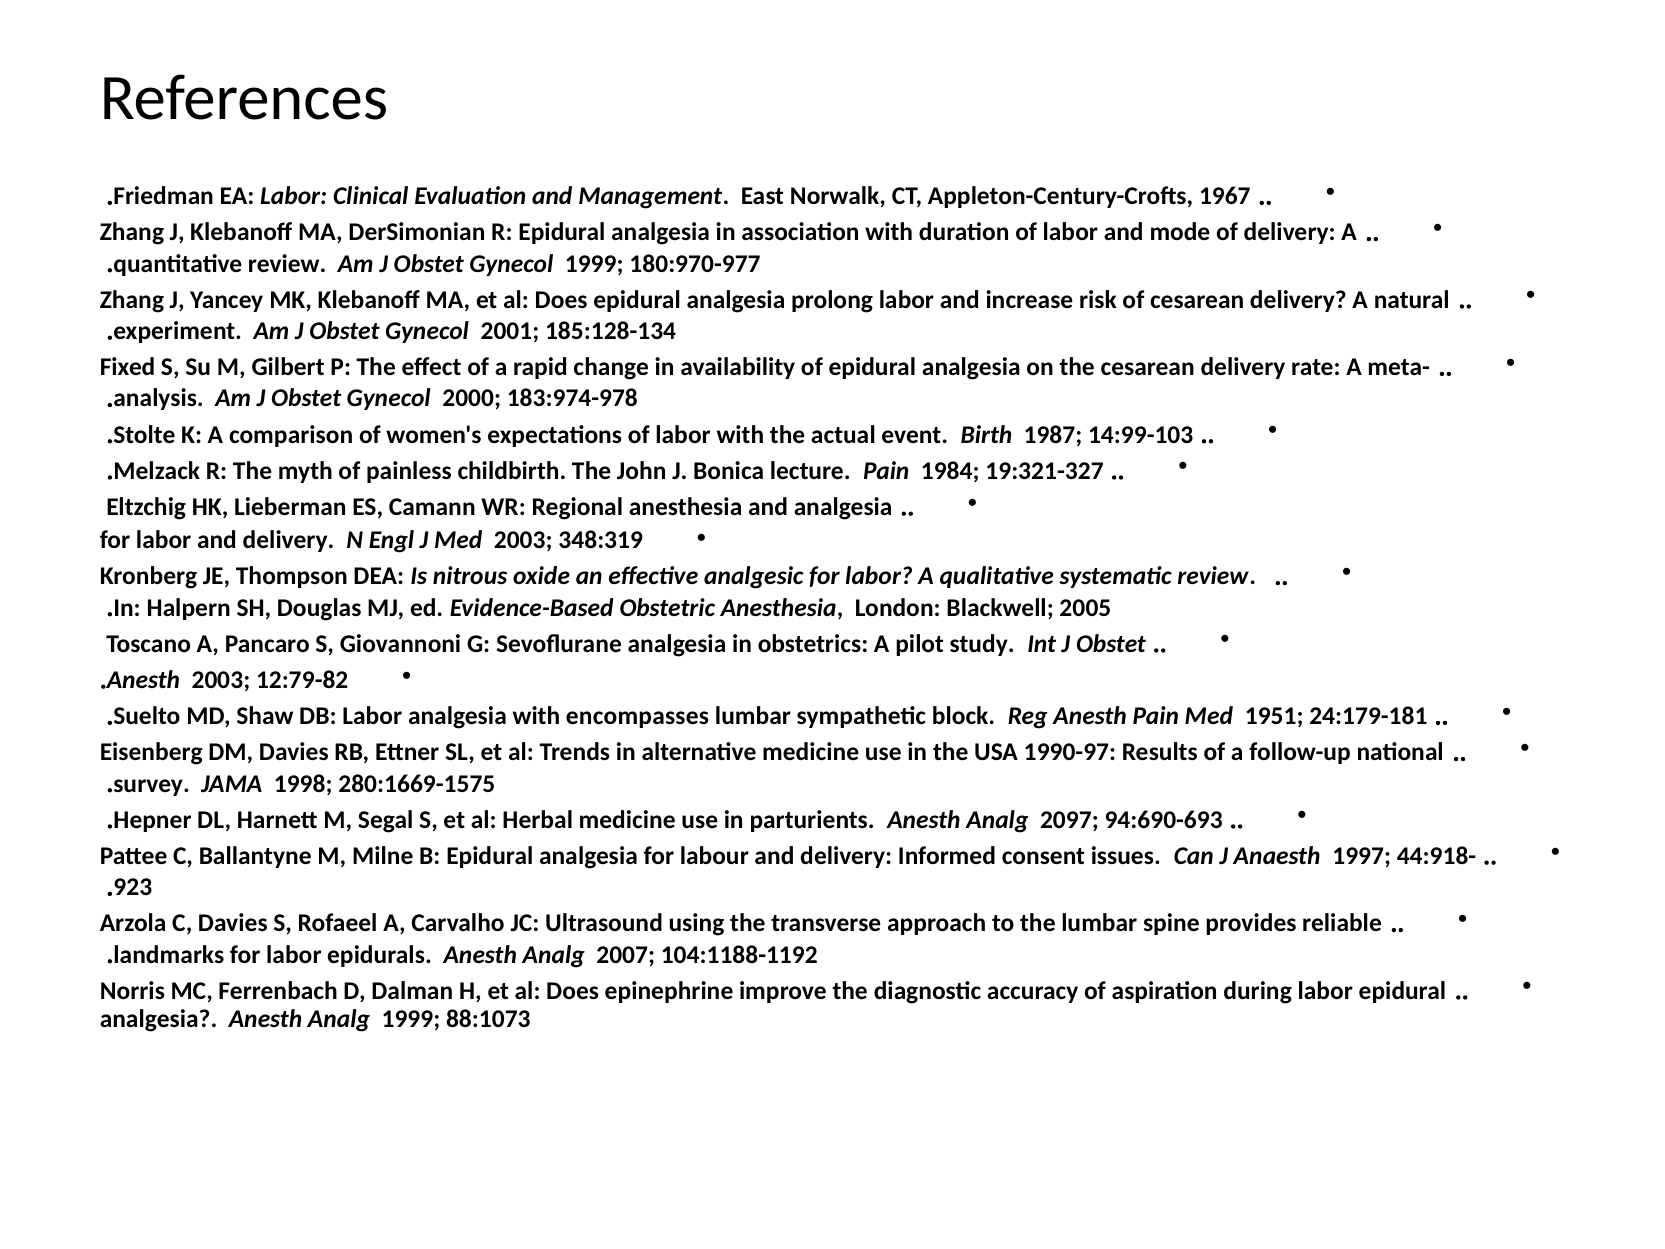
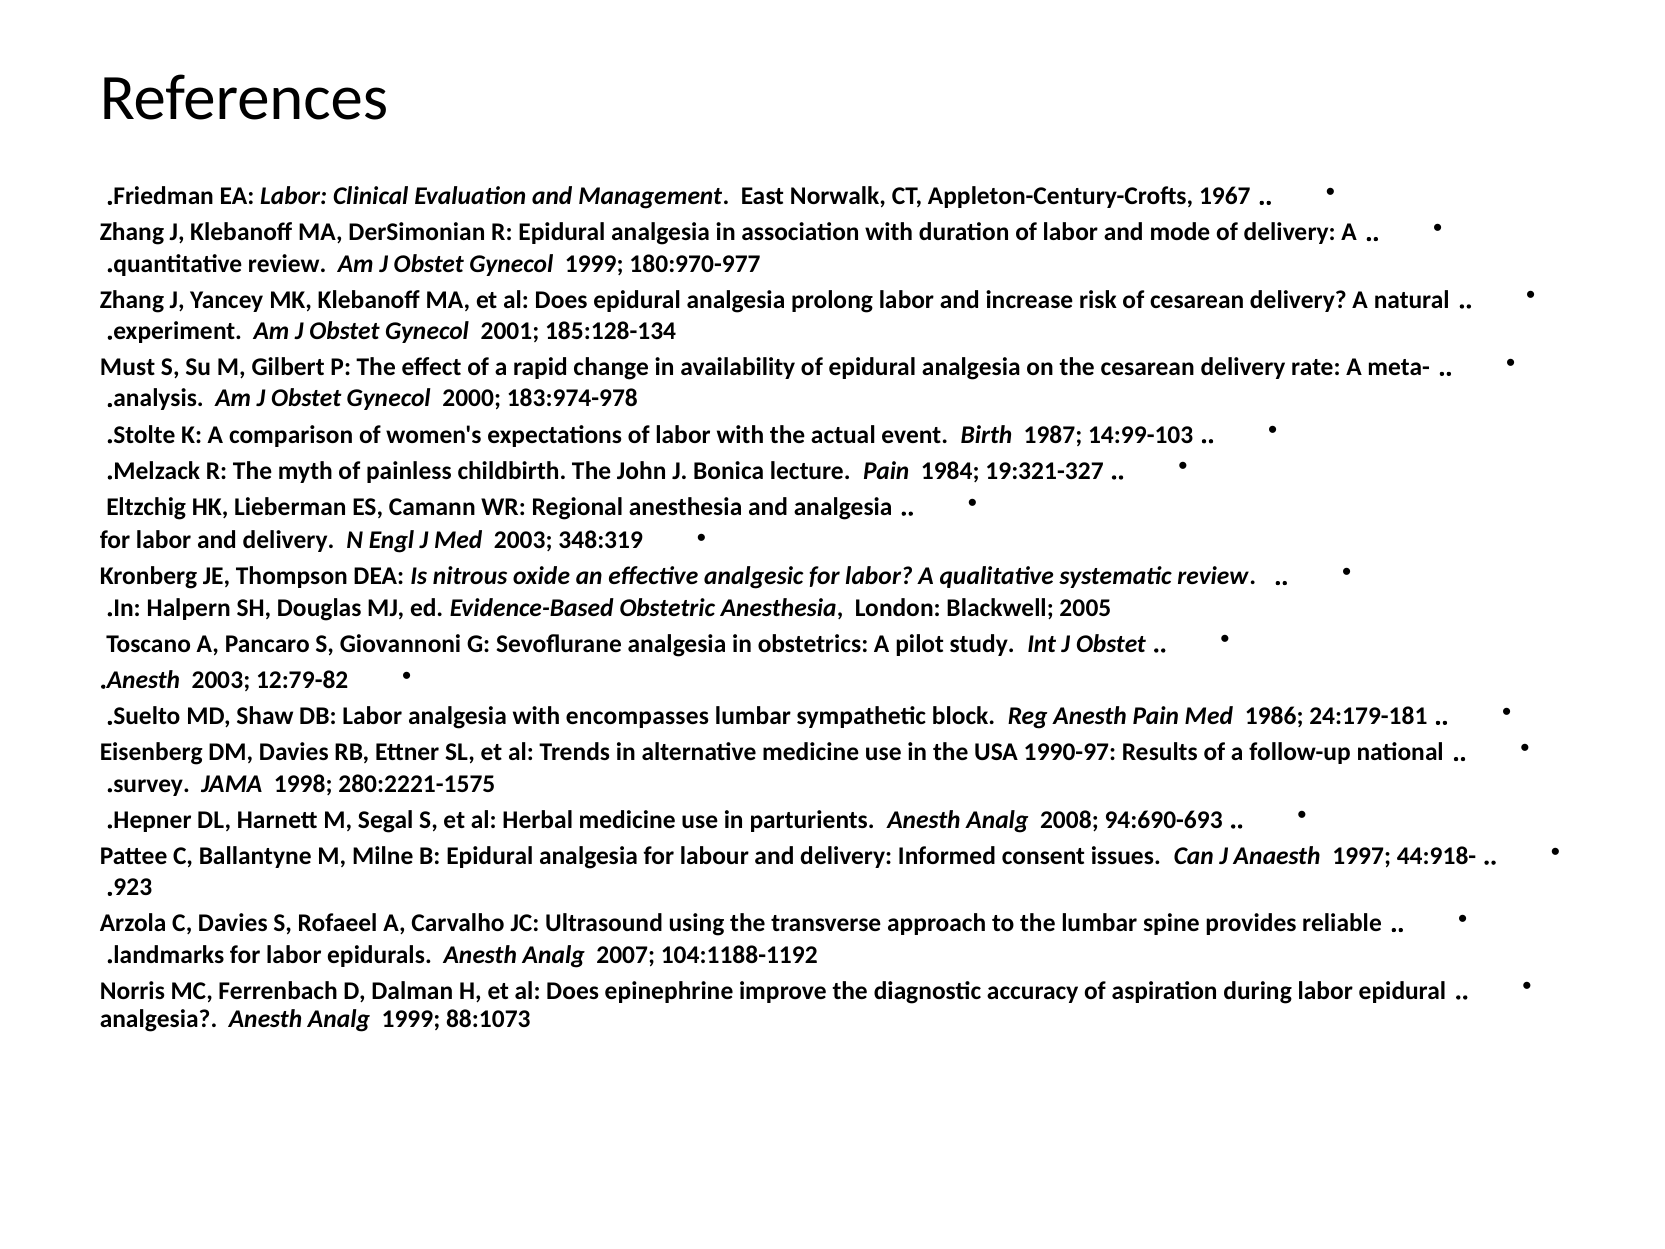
Fixed: Fixed -> Must
1951: 1951 -> 1986
280:1669-1575: 280:1669-1575 -> 280:2221-1575
2097: 2097 -> 2008
